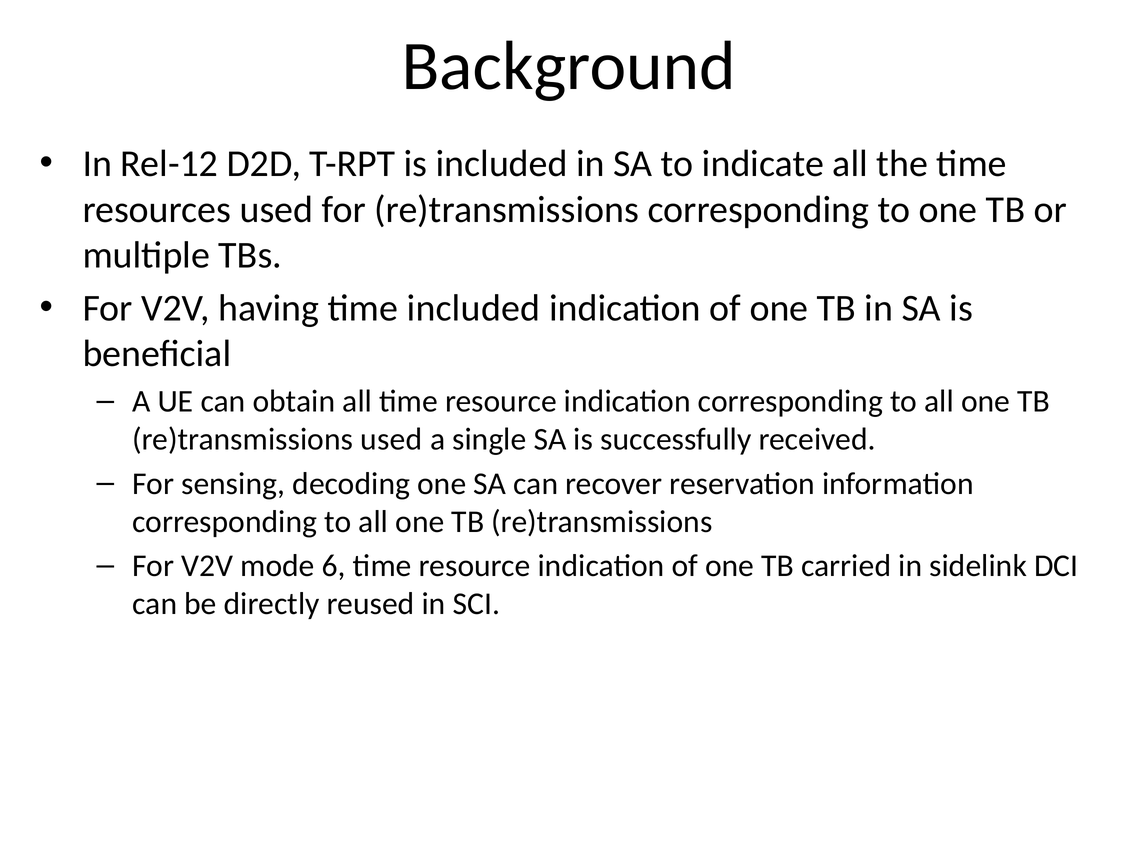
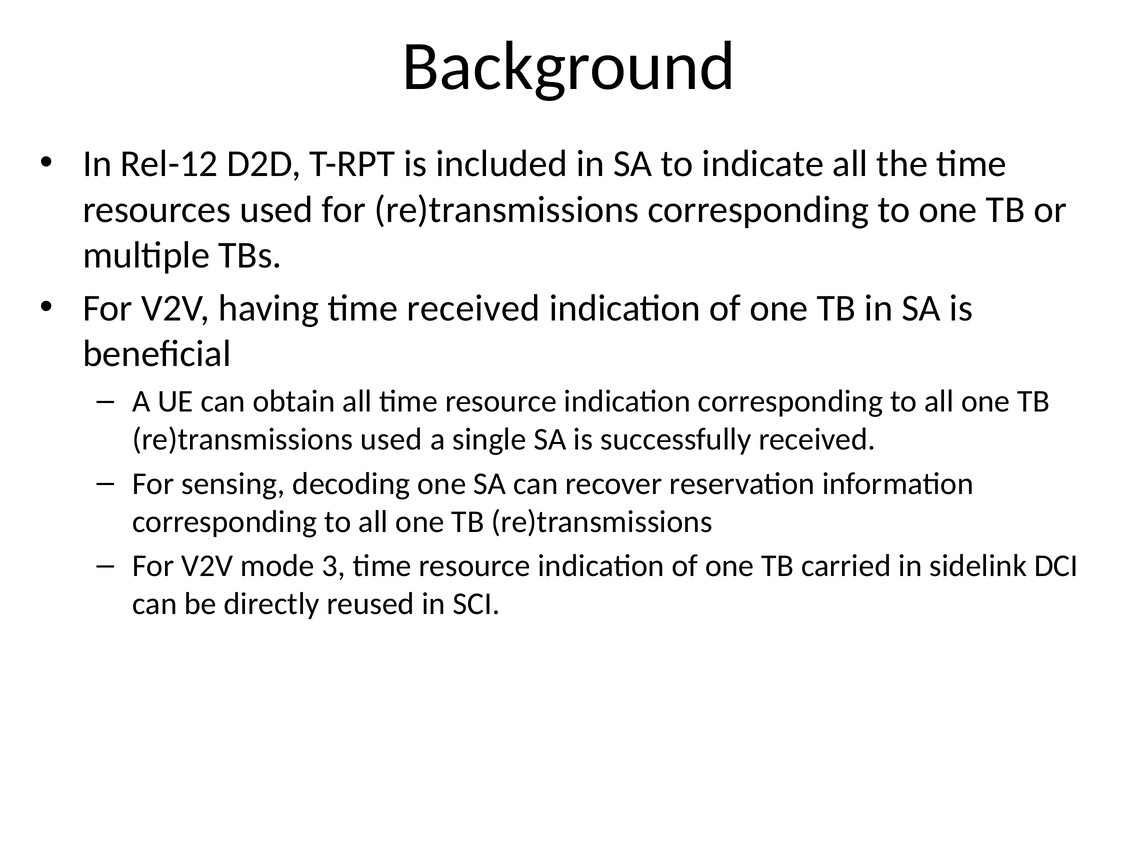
time included: included -> received
6: 6 -> 3
